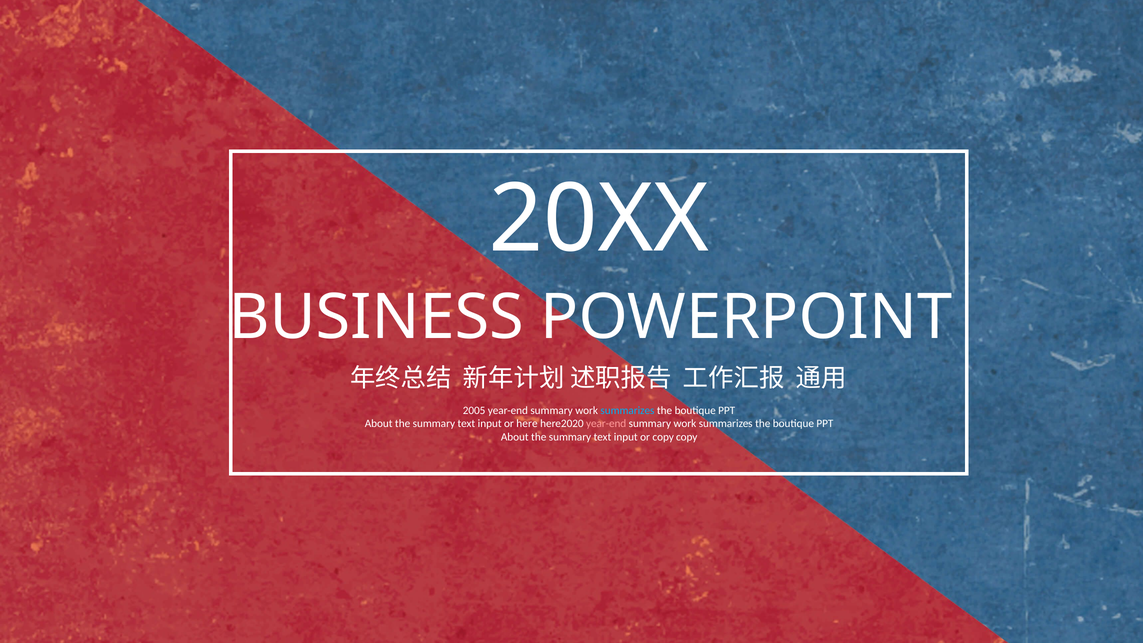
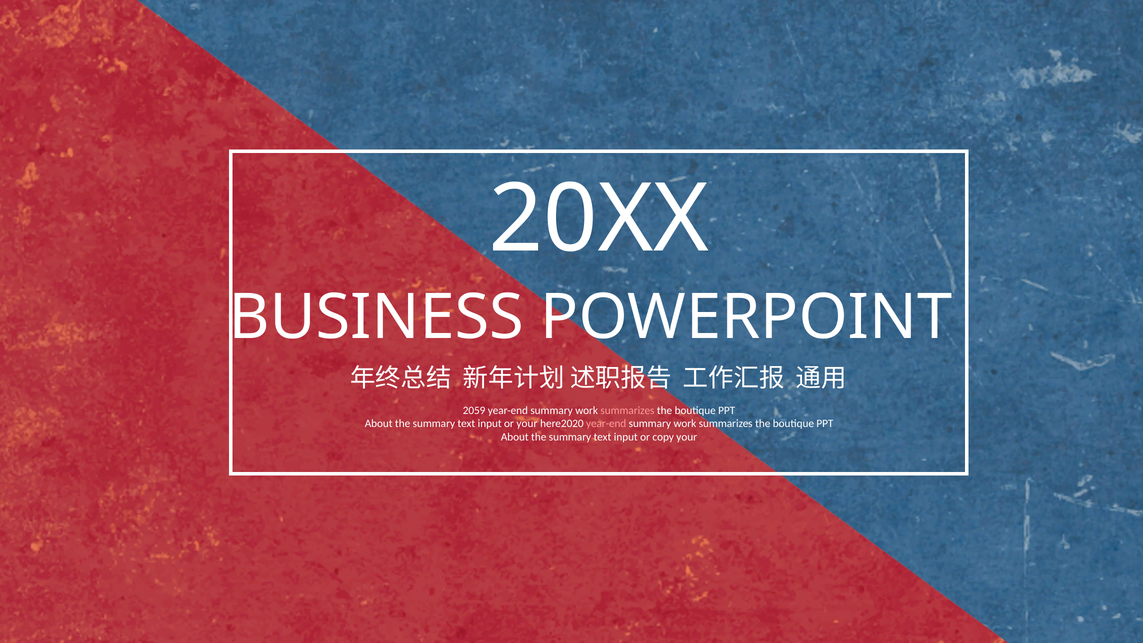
2005: 2005 -> 2059
summarizes at (627, 410) colour: light blue -> pink
or here: here -> your
copy copy: copy -> your
